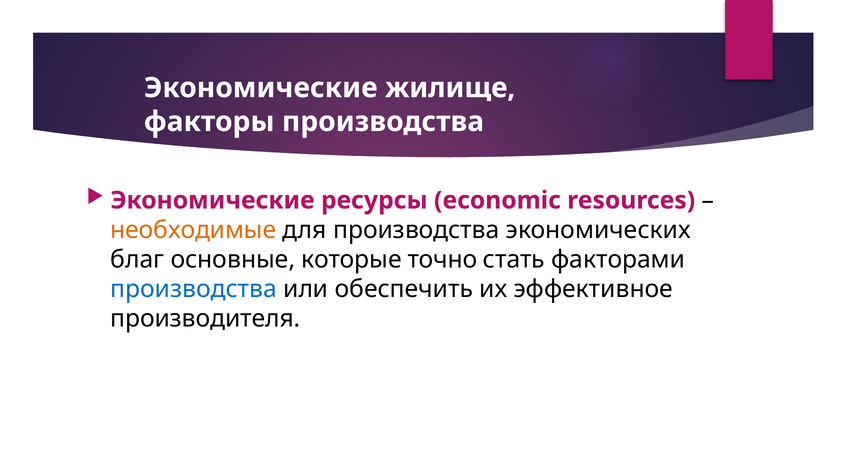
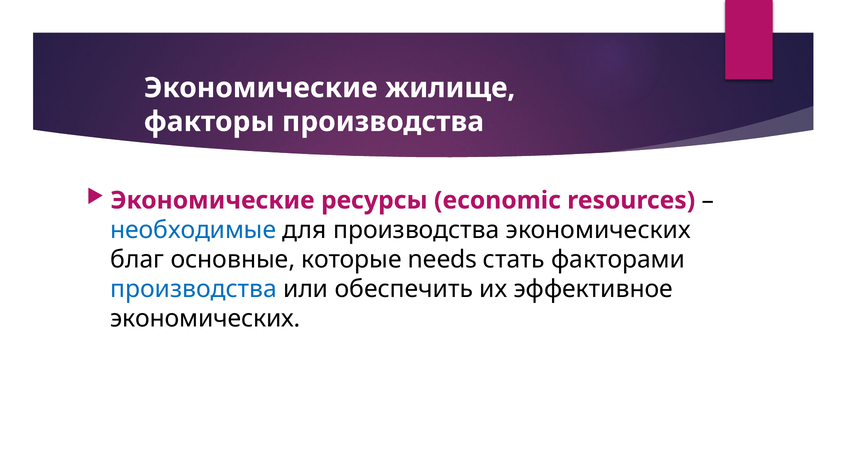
необходимые colour: orange -> blue
точно: точно -> needs
производителя at (205, 319): производителя -> экономических
